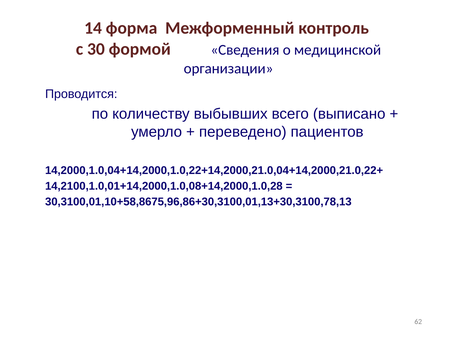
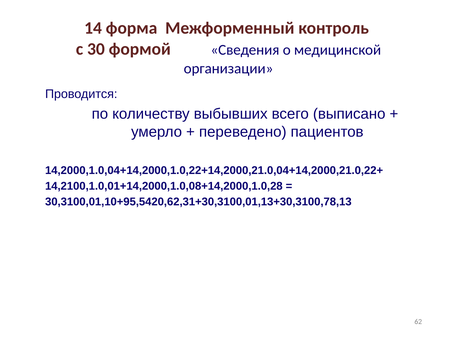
30,3100,01,10+58,8675,96,86+30,3100,01,13+30,3100,78,13: 30,3100,01,10+58,8675,96,86+30,3100,01,13+30,3100,78,13 -> 30,3100,01,10+95,5420,62,31+30,3100,01,13+30,3100,78,13
